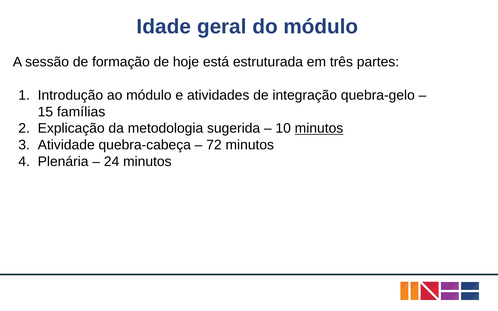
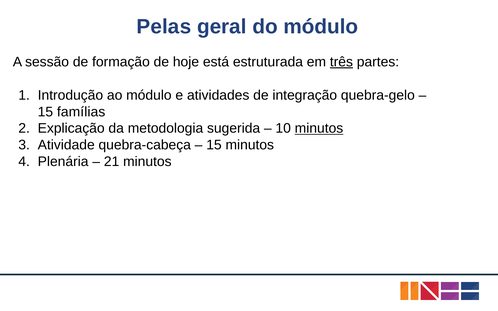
Idade: Idade -> Pelas
três underline: none -> present
72 at (214, 145): 72 -> 15
24: 24 -> 21
